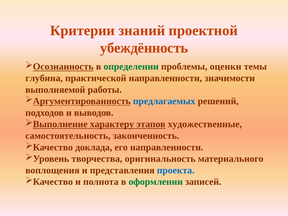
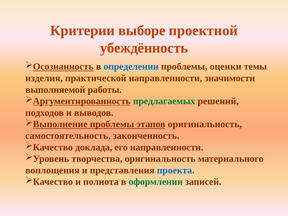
знаний: знаний -> выборе
определении colour: green -> blue
глубина: глубина -> изделия
предлагаемых colour: blue -> green
характеру at (112, 124): характеру -> проблемы
этапов художественные: художественные -> оригинальность
